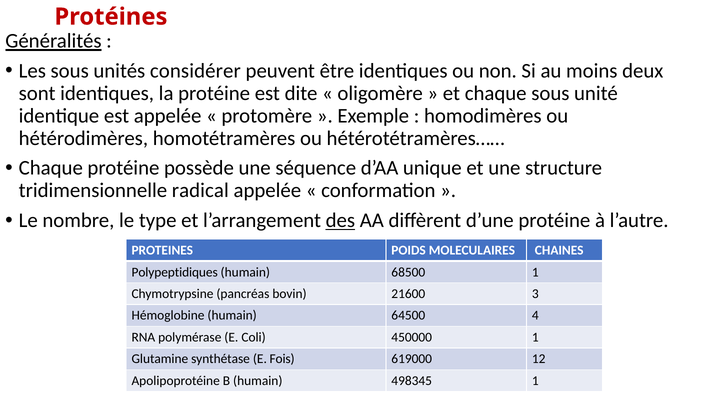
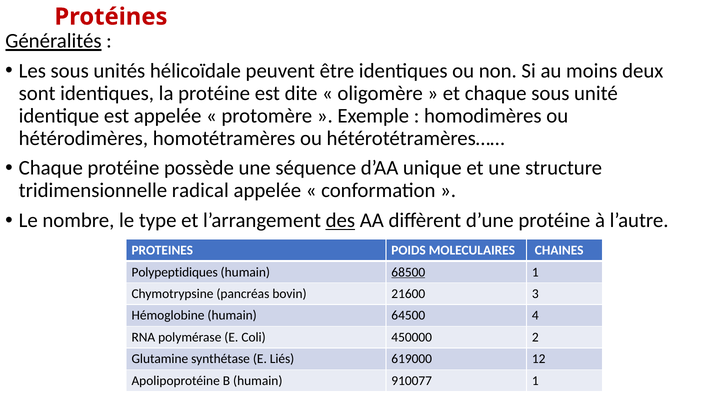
considérer: considérer -> hélicoïdale
68500 underline: none -> present
450000 1: 1 -> 2
Fois: Fois -> Liés
498345: 498345 -> 910077
